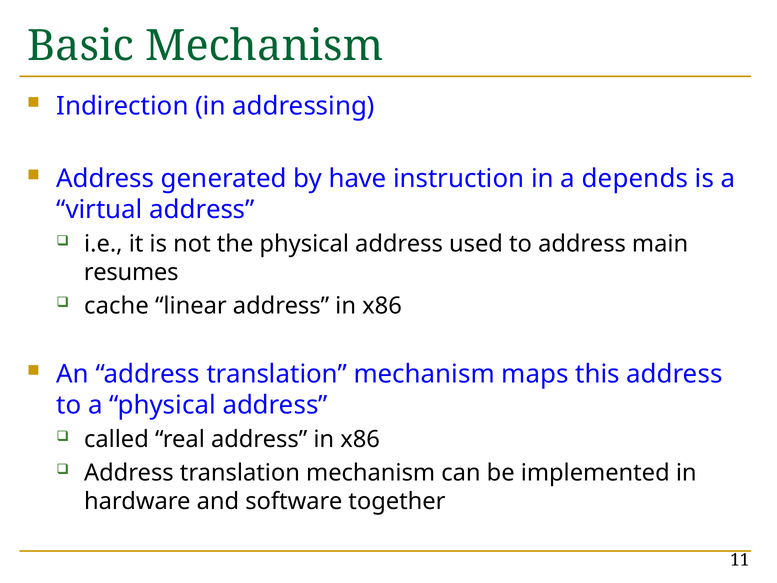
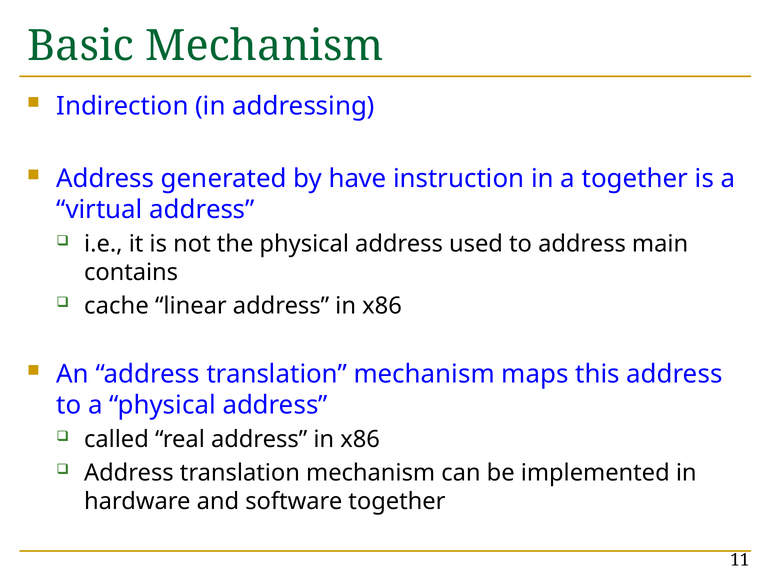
a depends: depends -> together
resumes: resumes -> contains
